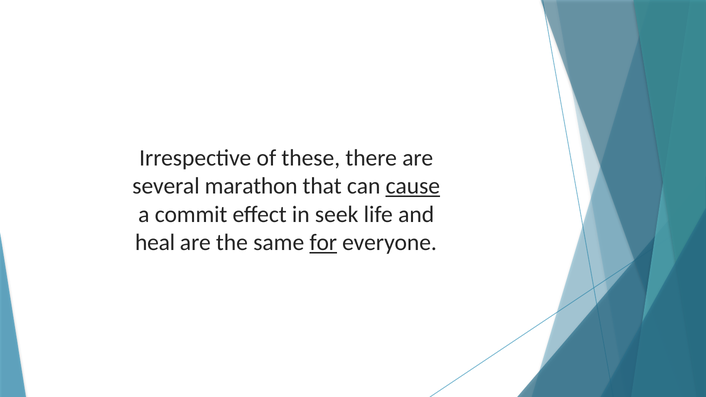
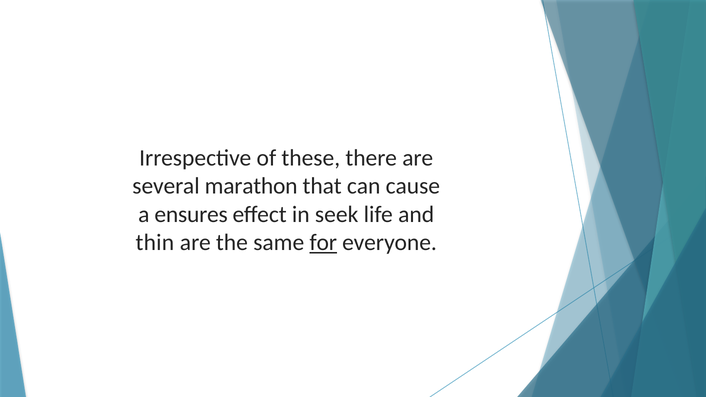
cause underline: present -> none
commit: commit -> ensures
heal: heal -> thin
